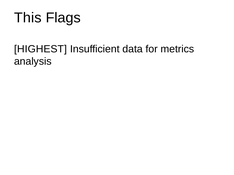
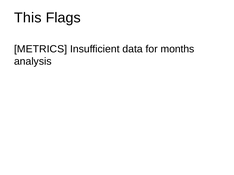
HIGHEST: HIGHEST -> METRICS
metrics: metrics -> months
